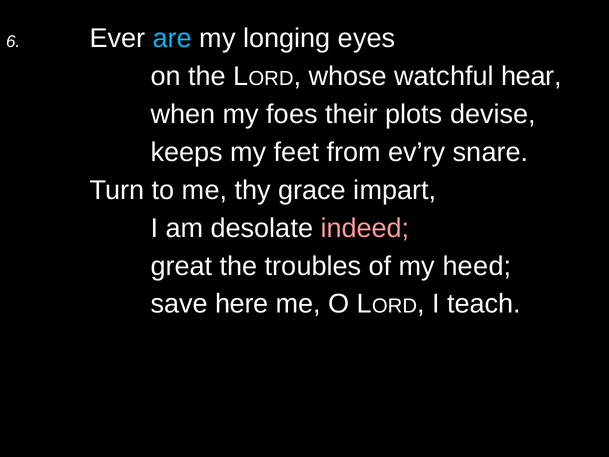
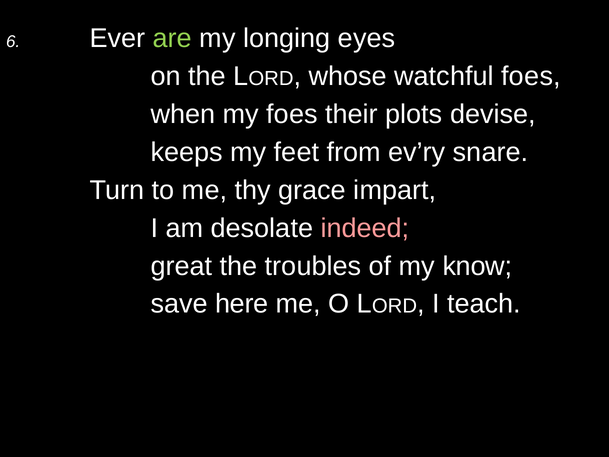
are colour: light blue -> light green
watchful hear: hear -> foes
heed: heed -> know
